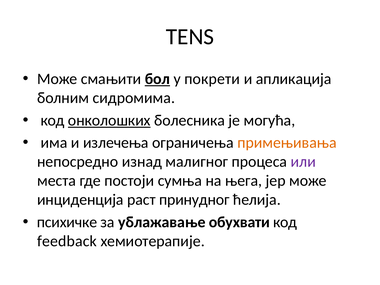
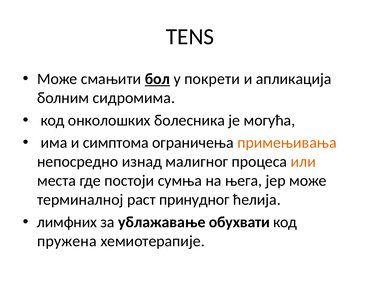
онколошких underline: present -> none
излечења: излечења -> симптома
или colour: purple -> orange
инциденција: инциденција -> терминалној
психичке: психичке -> лимфних
feedback: feedback -> пружена
